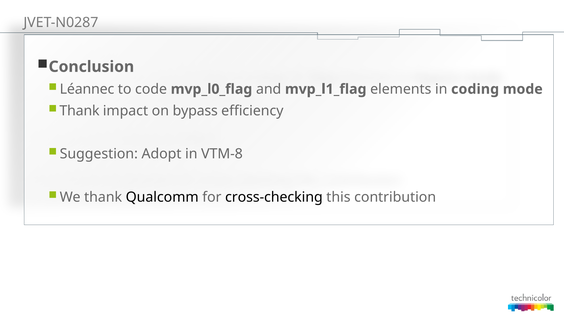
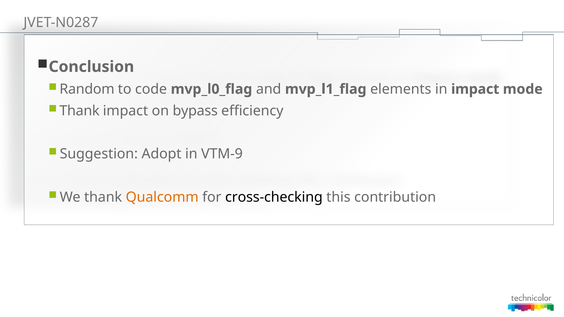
Léannec: Léannec -> Random
in coding: coding -> impact
VTM-8: VTM-8 -> VTM-9
Qualcomm colour: black -> orange
